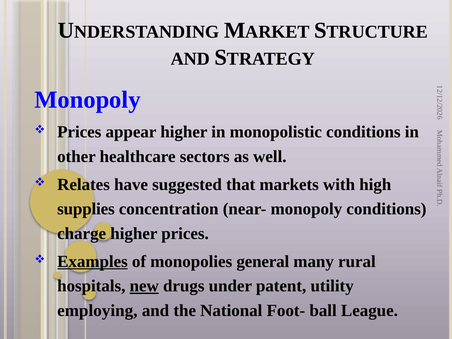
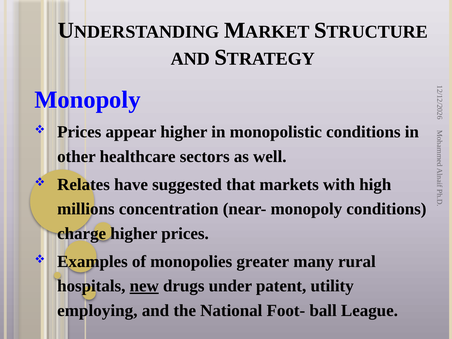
supplies: supplies -> millions
Examples underline: present -> none
general: general -> greater
